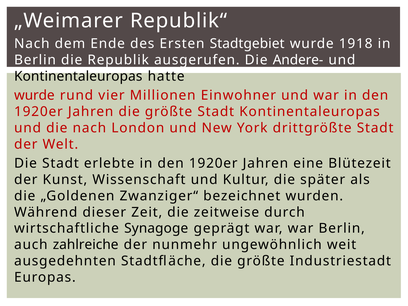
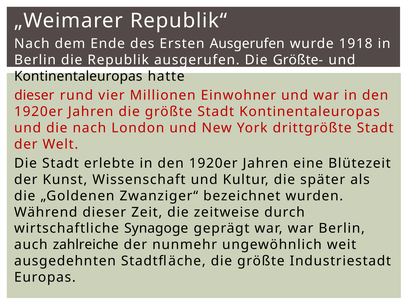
Ersten Stadtgebiet: Stadtgebiet -> Ausgerufen
Andere-: Andere- -> Größte-
wurde at (34, 95): wurde -> dieser
